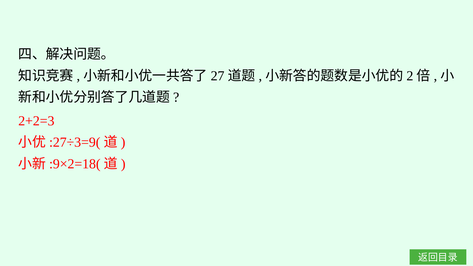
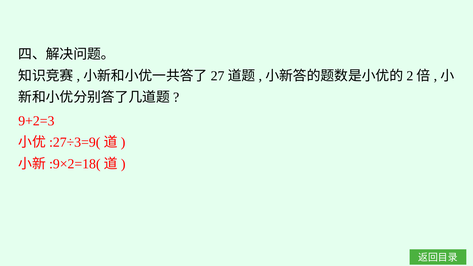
2+2=3: 2+2=3 -> 9+2=3
